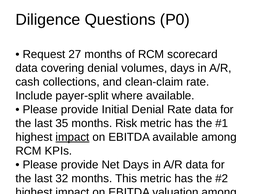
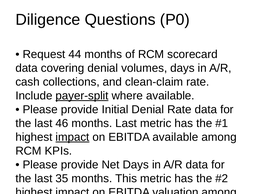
27: 27 -> 44
payer-split underline: none -> present
35: 35 -> 46
months Risk: Risk -> Last
32: 32 -> 35
